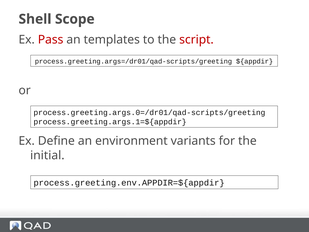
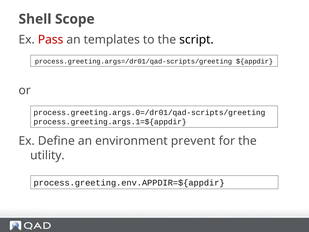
script colour: red -> black
variants: variants -> prevent
initial: initial -> utility
